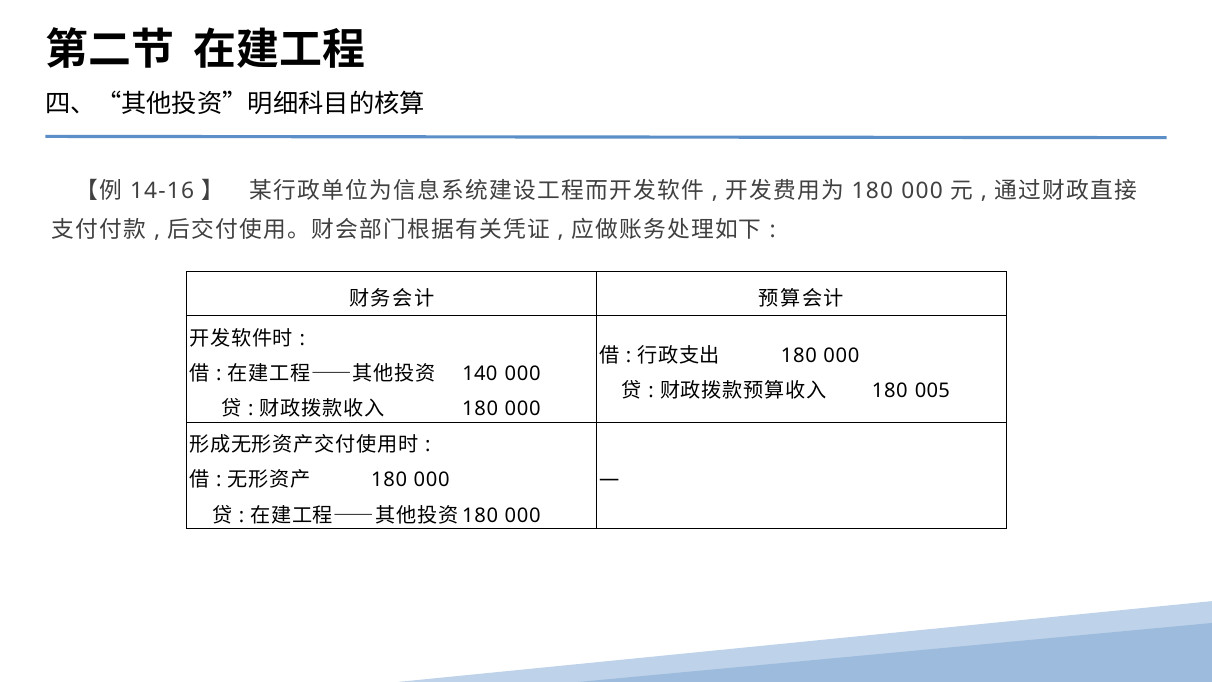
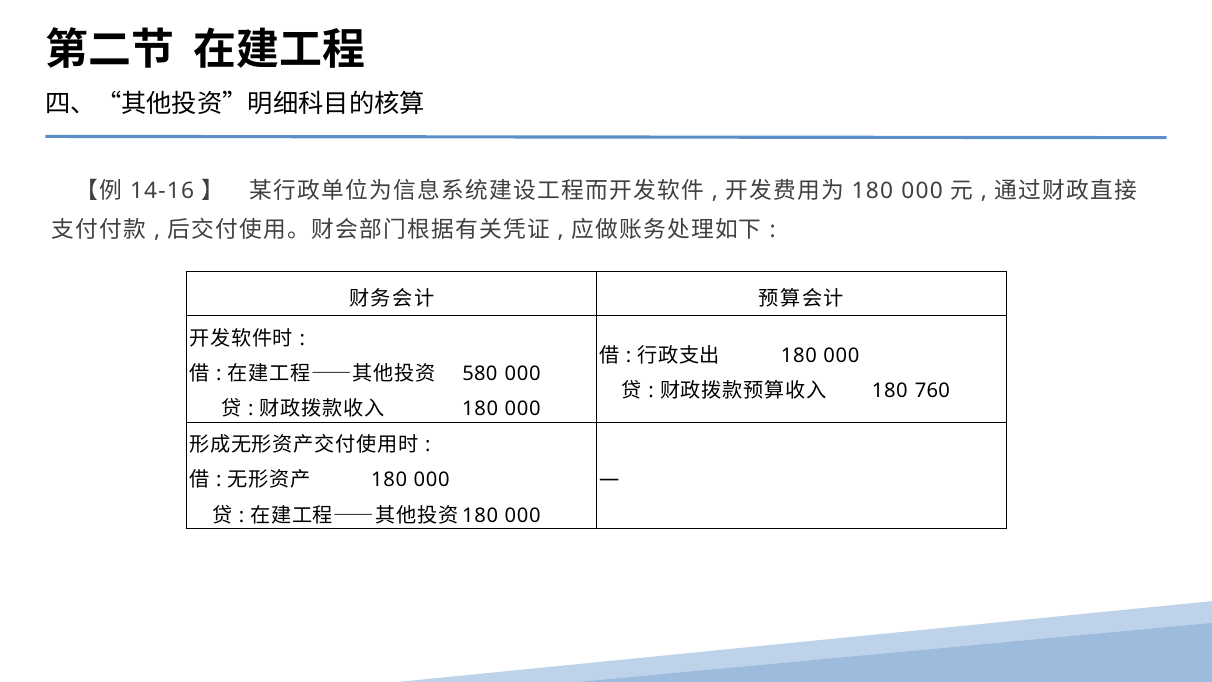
140: 140 -> 580
005: 005 -> 760
